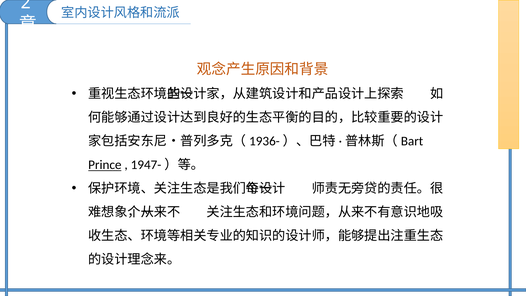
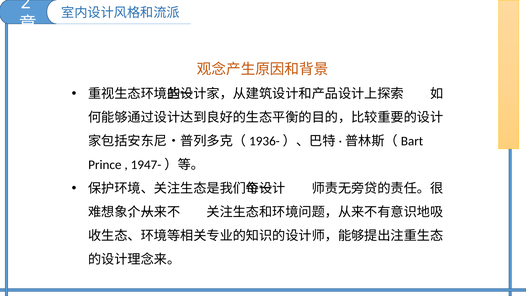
Prince underline: present -> none
